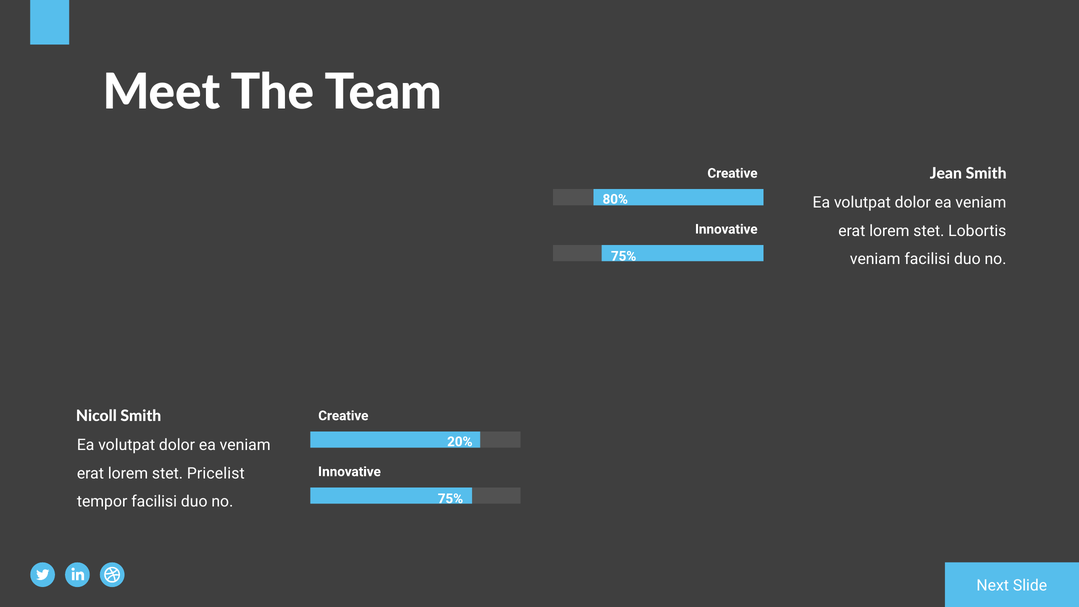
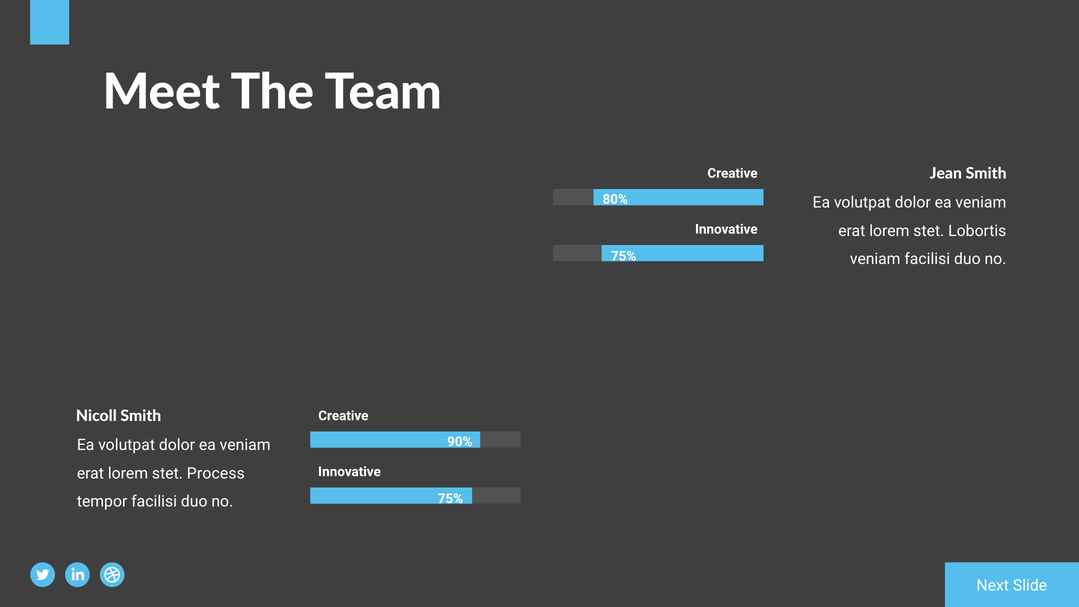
20%: 20% -> 90%
Pricelist: Pricelist -> Process
